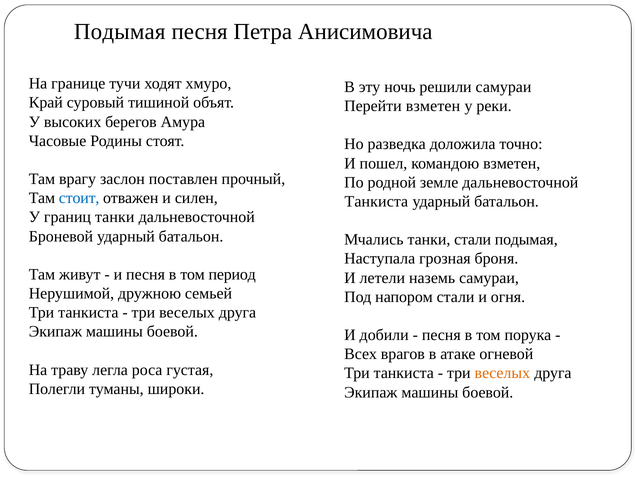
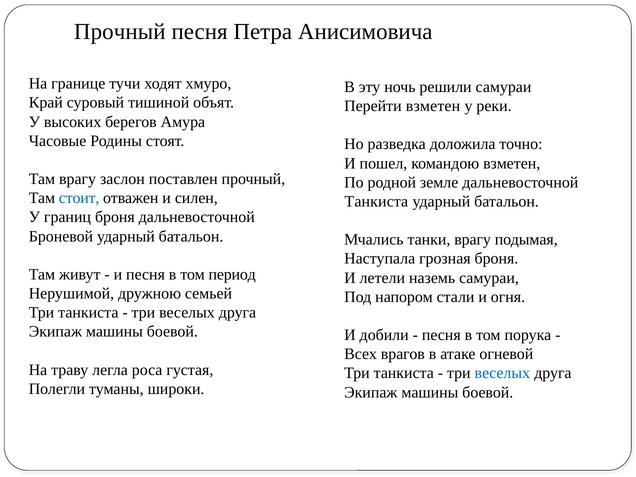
Подымая at (120, 32): Подымая -> Прочный
границ танки: танки -> броня
танки стали: стали -> врагу
веселых at (502, 373) colour: orange -> blue
